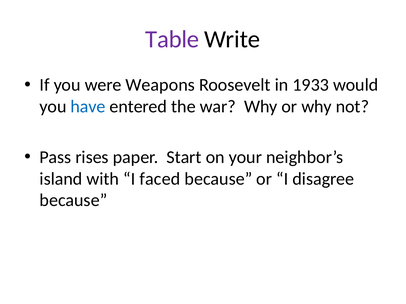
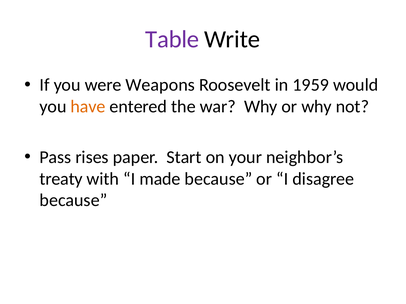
1933: 1933 -> 1959
have colour: blue -> orange
island: island -> treaty
faced: faced -> made
